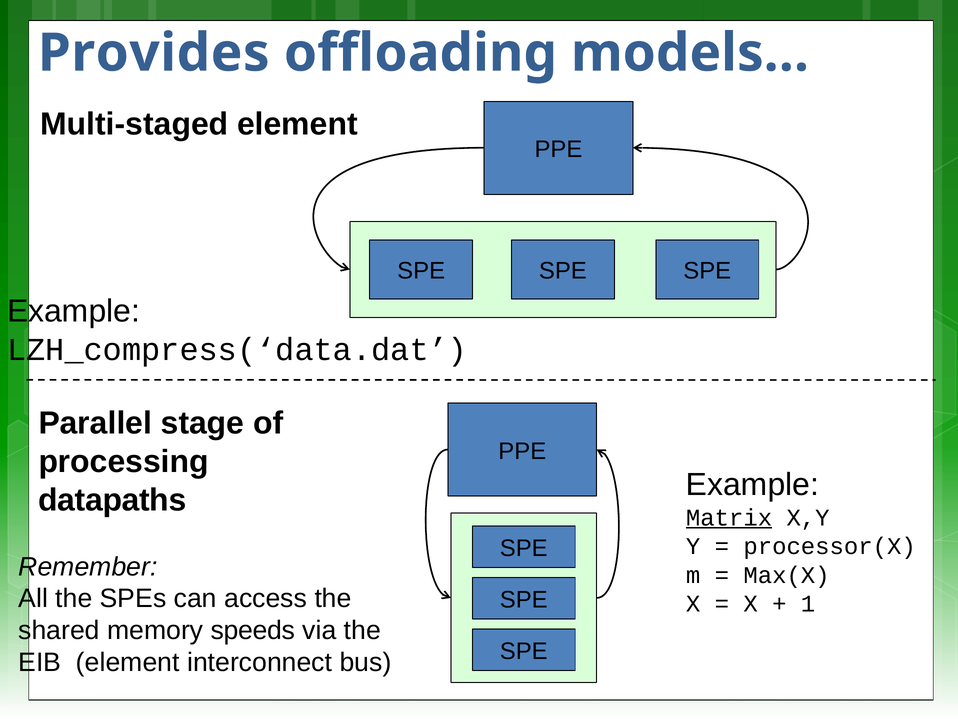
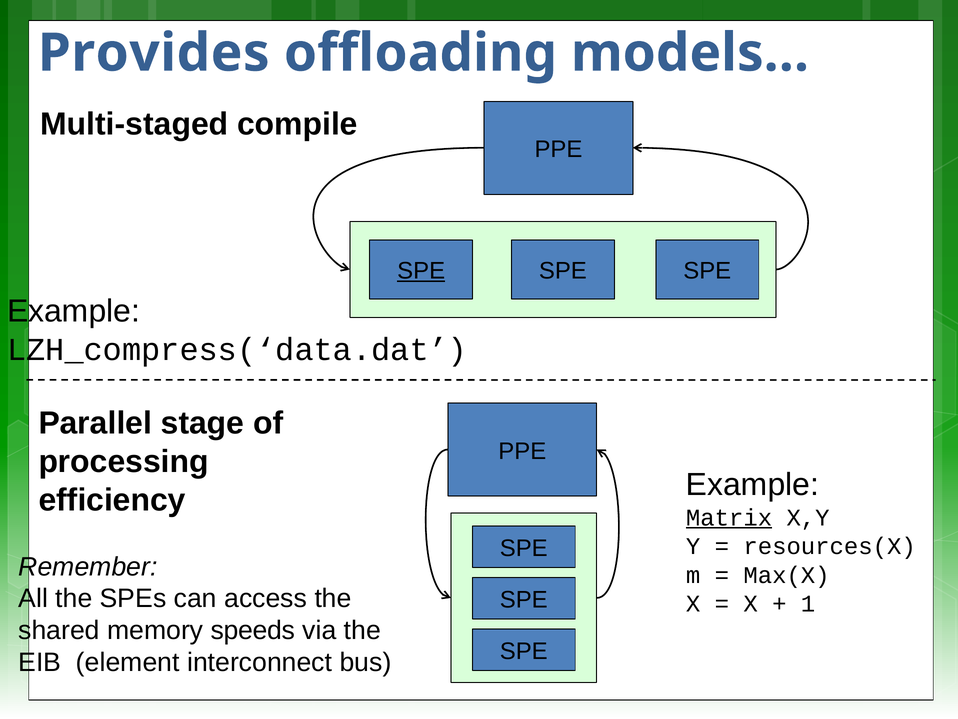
Multi-staged element: element -> compile
SPE at (421, 271) underline: none -> present
datapaths: datapaths -> efficiency
processor(X: processor(X -> resources(X
